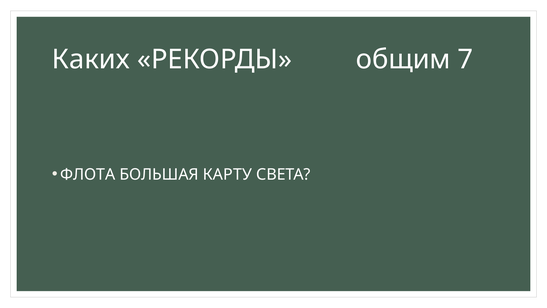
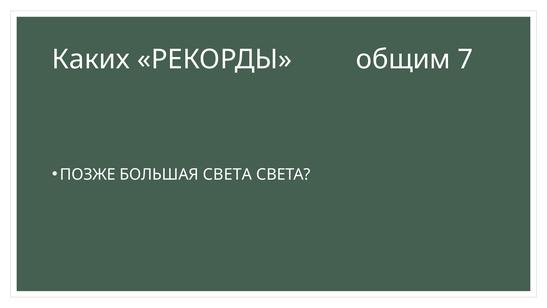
ФЛОТА: ФЛОТА -> ПОЗЖЕ
БОЛЬШАЯ КАРТУ: КАРТУ -> СВЕТА
